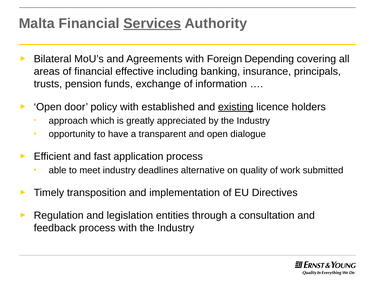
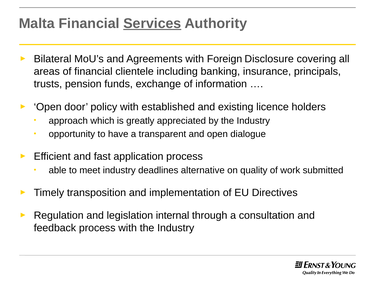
Depending: Depending -> Disclosure
effective: effective -> clientele
existing underline: present -> none
entities: entities -> internal
